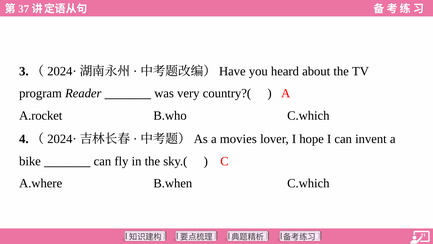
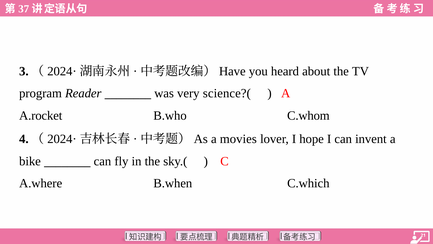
country?(: country?( -> science?(
B.who C.which: C.which -> C.whom
